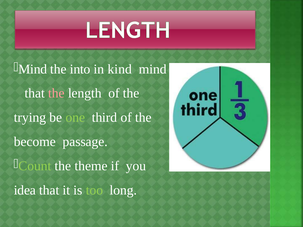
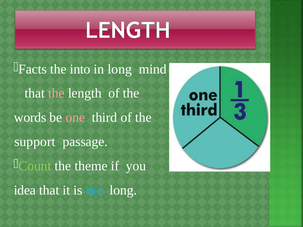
Mind at (33, 69): Mind -> Facts
in kind: kind -> long
trying: trying -> words
one colour: light green -> pink
become: become -> support
too colour: light green -> light blue
